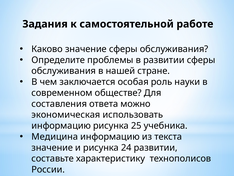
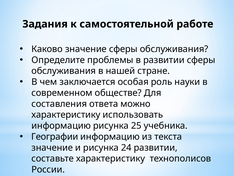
экономическая at (66, 114): экономическая -> характеристику
Медицина: Медицина -> Географии
